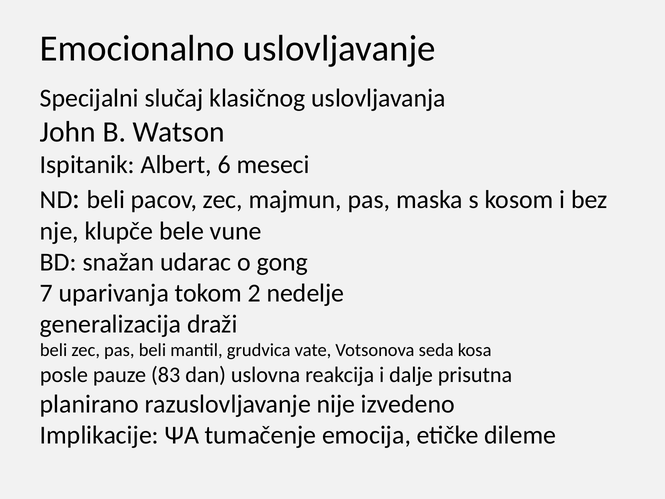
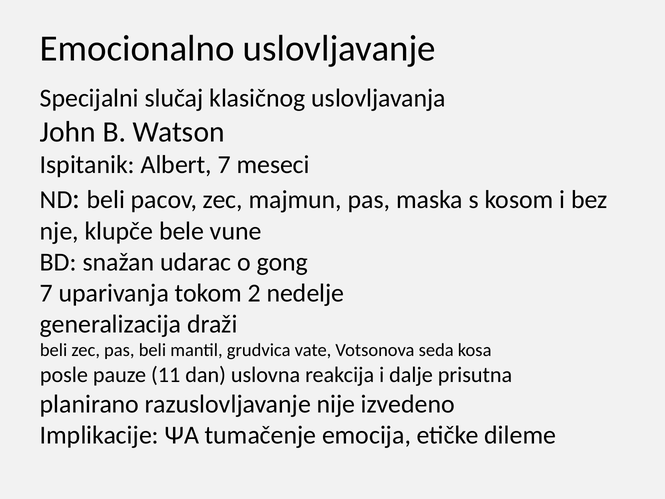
Albert 6: 6 -> 7
83: 83 -> 11
